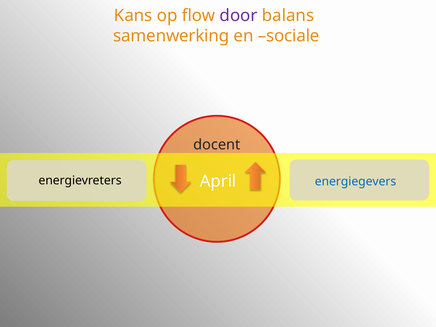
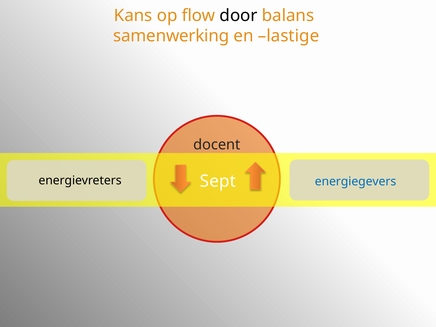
door colour: purple -> black
sociale: sociale -> lastige
April: April -> Sept
